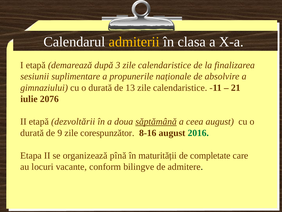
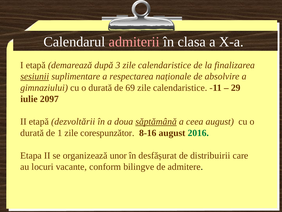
admiterii colour: yellow -> pink
sesiunii underline: none -> present
propunerile: propunerile -> respectarea
13: 13 -> 69
21: 21 -> 29
2076: 2076 -> 2097
9: 9 -> 1
pînă: pînă -> unor
maturității: maturității -> desfășurat
completate: completate -> distribuirii
